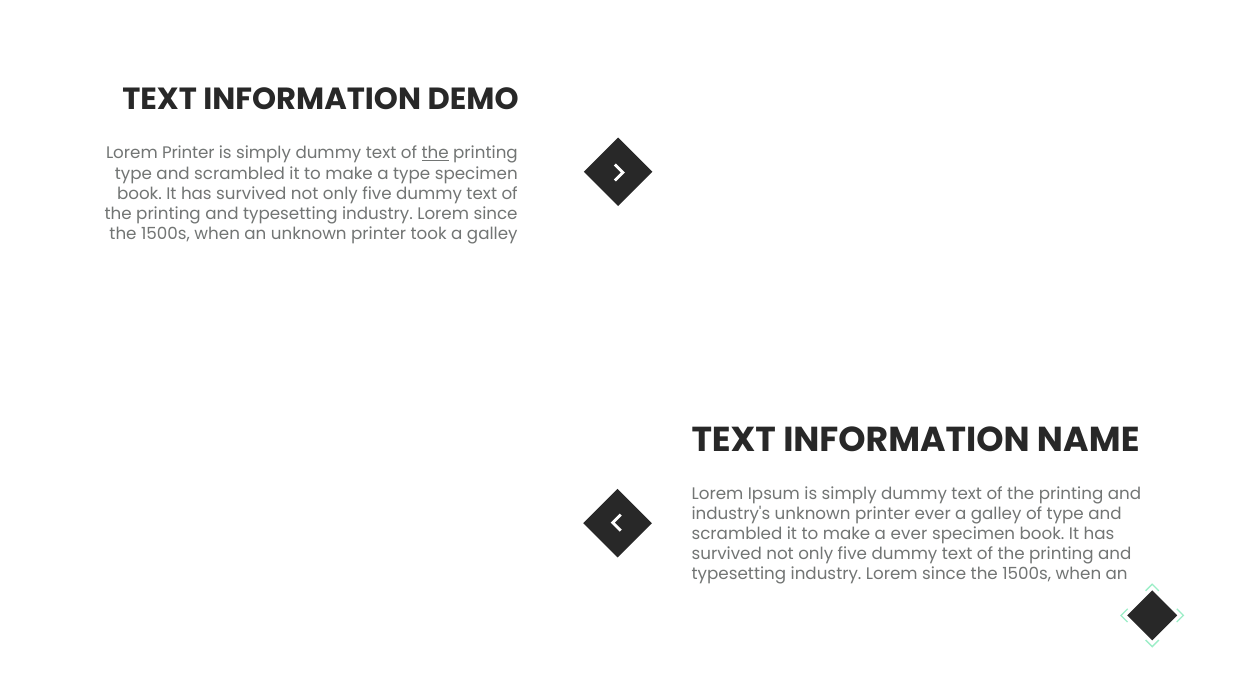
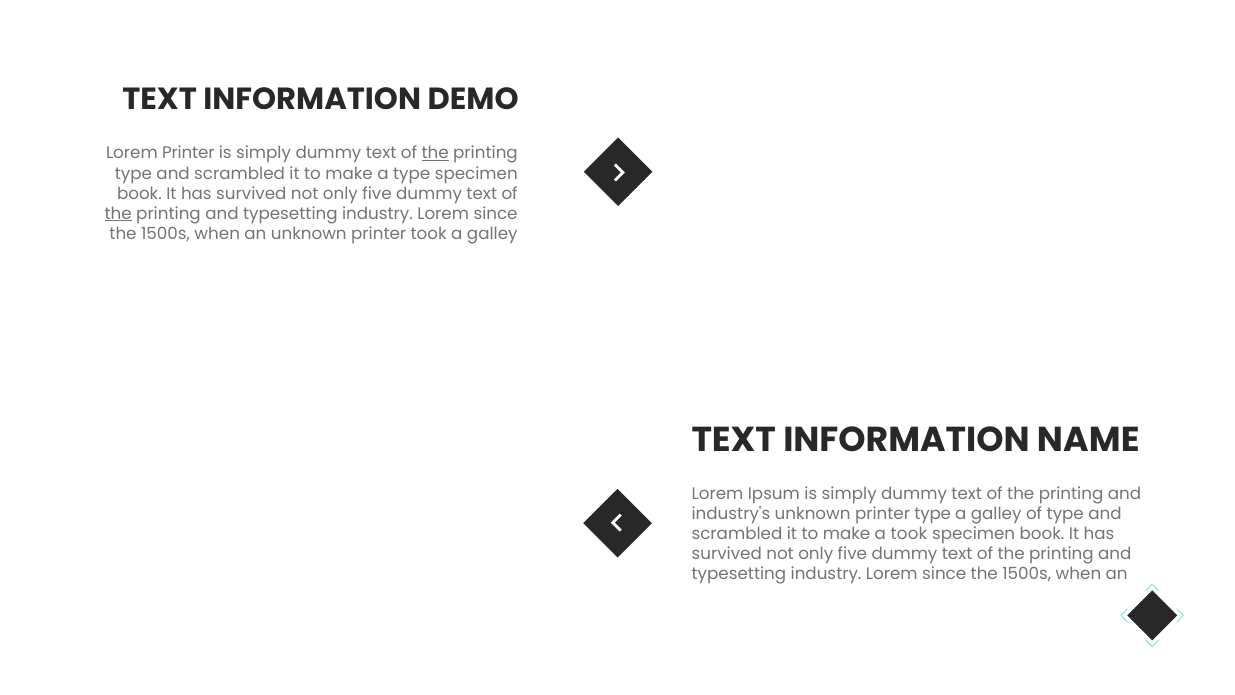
the at (118, 214) underline: none -> present
printer ever: ever -> type
a ever: ever -> took
